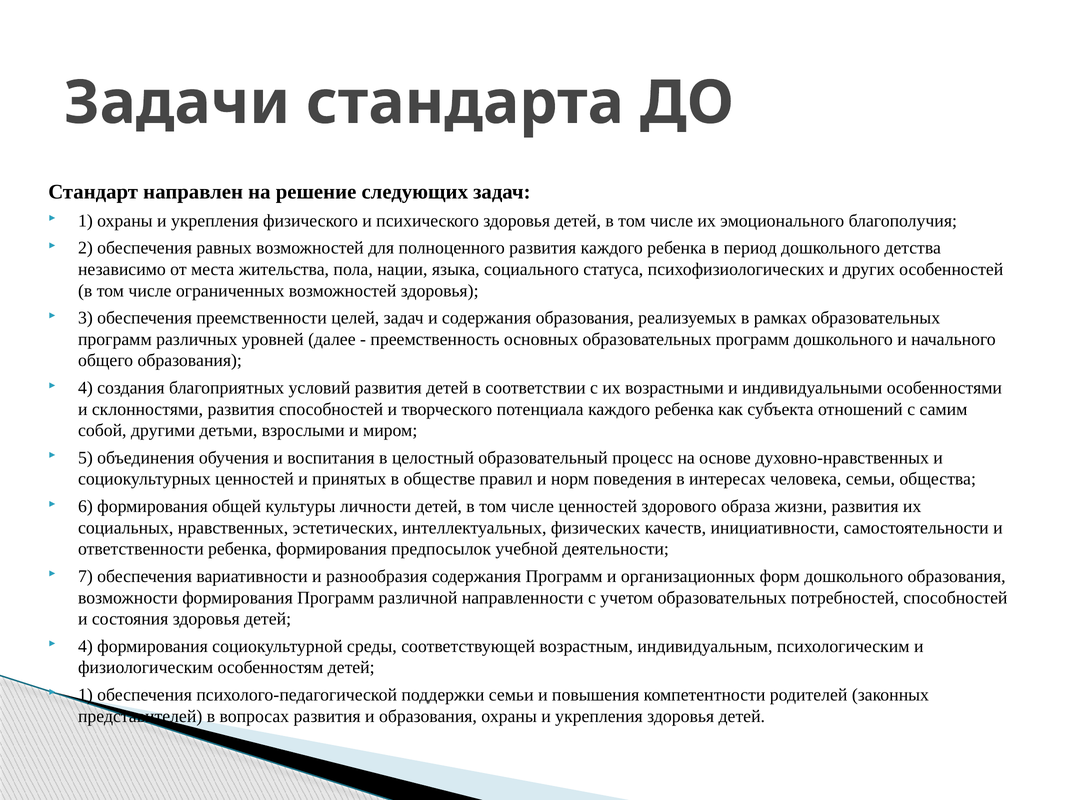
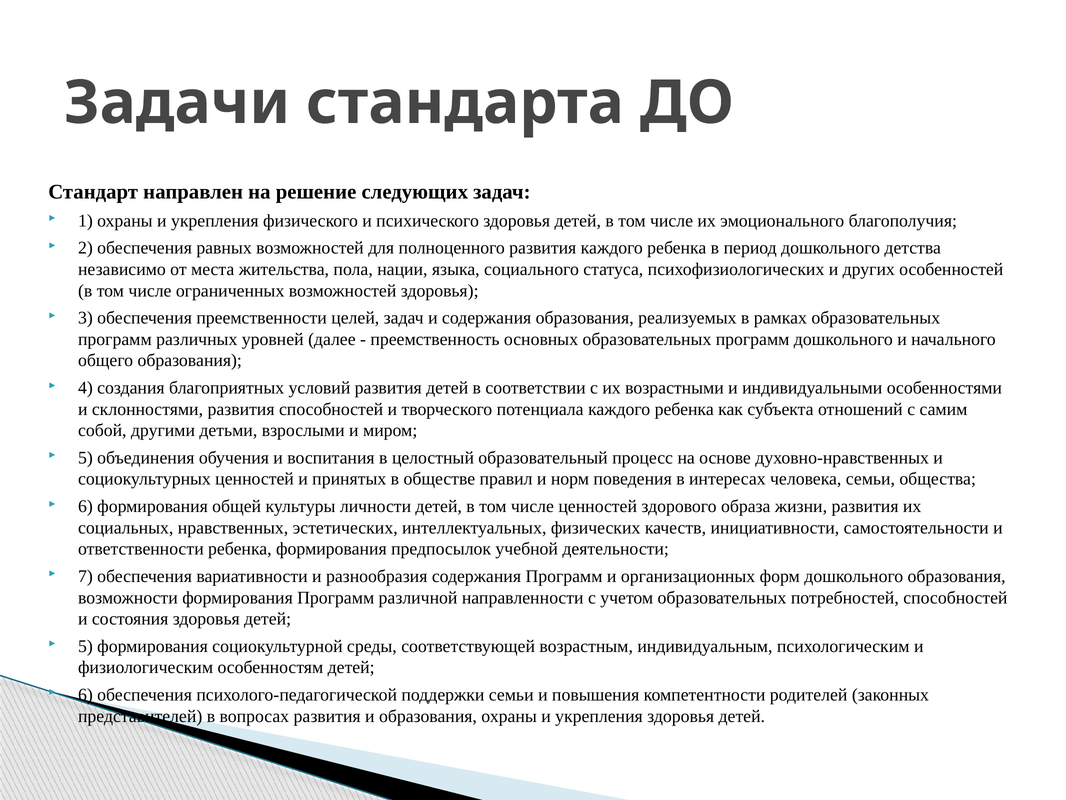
4 at (85, 646): 4 -> 5
1 at (85, 694): 1 -> 6
